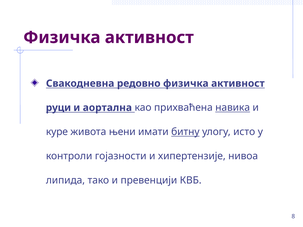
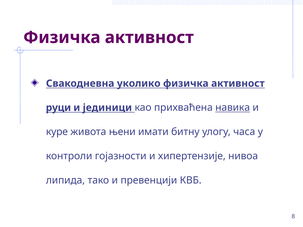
редовно: редовно -> уколико
аортална: аортална -> јединици
битну underline: present -> none
исто: исто -> часа
